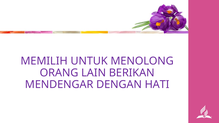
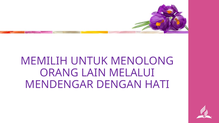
BERIKAN: BERIKAN -> MELALUI
